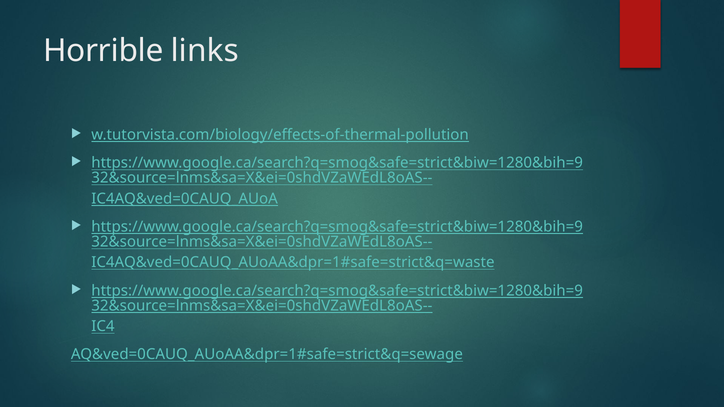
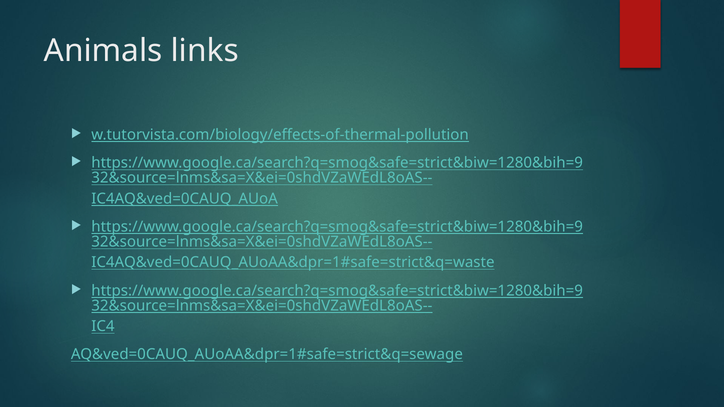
Horrible: Horrible -> Animals
